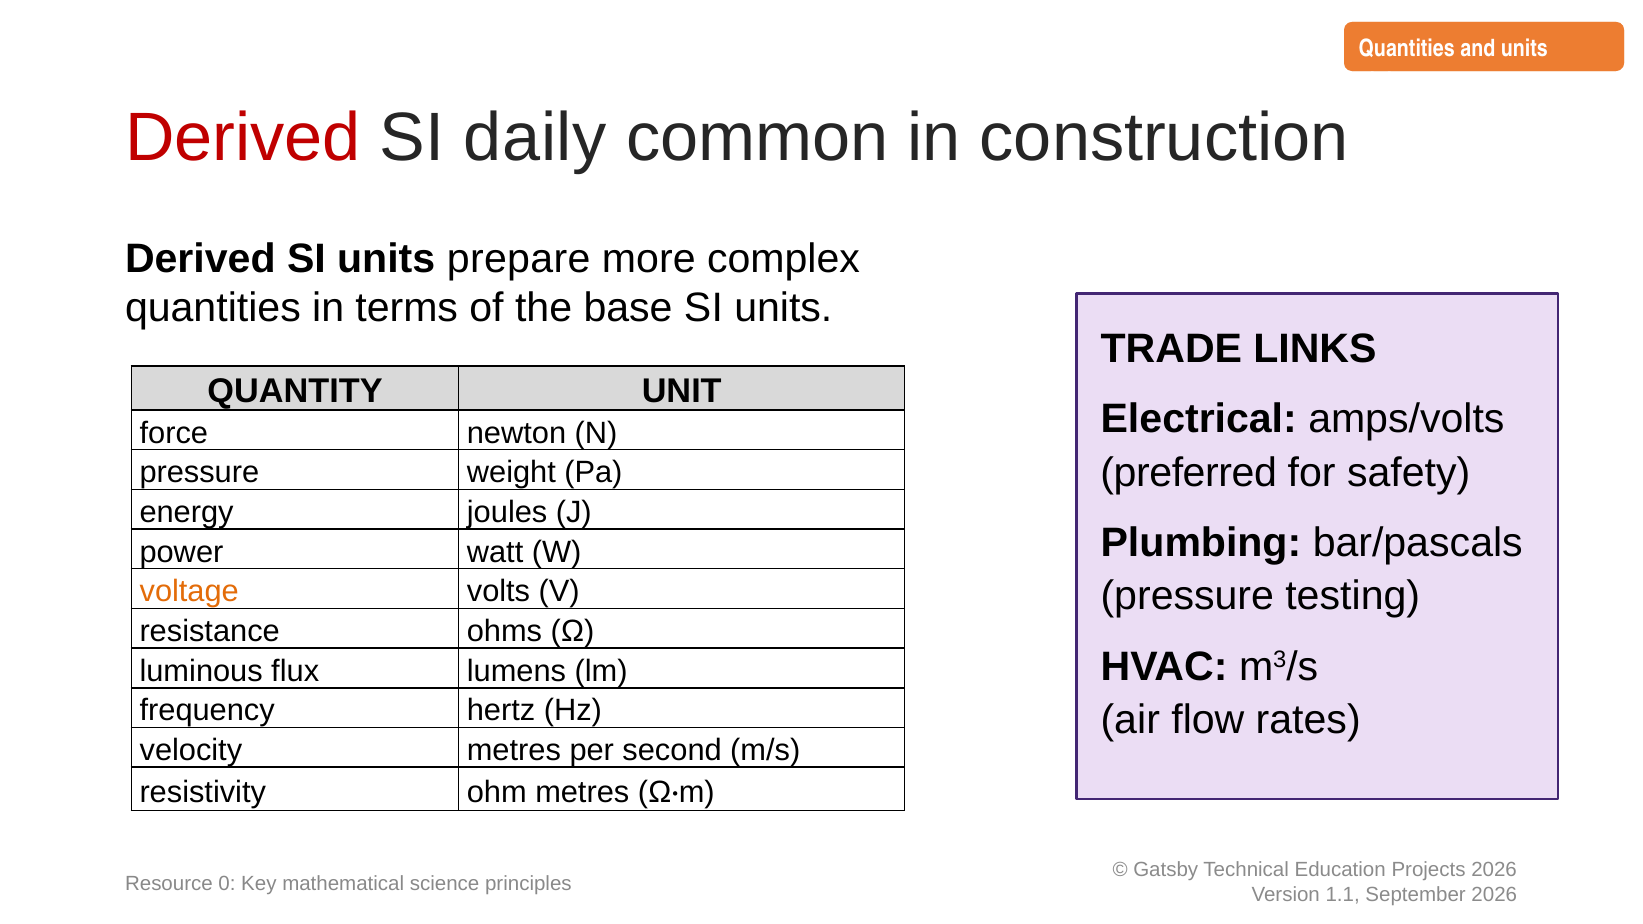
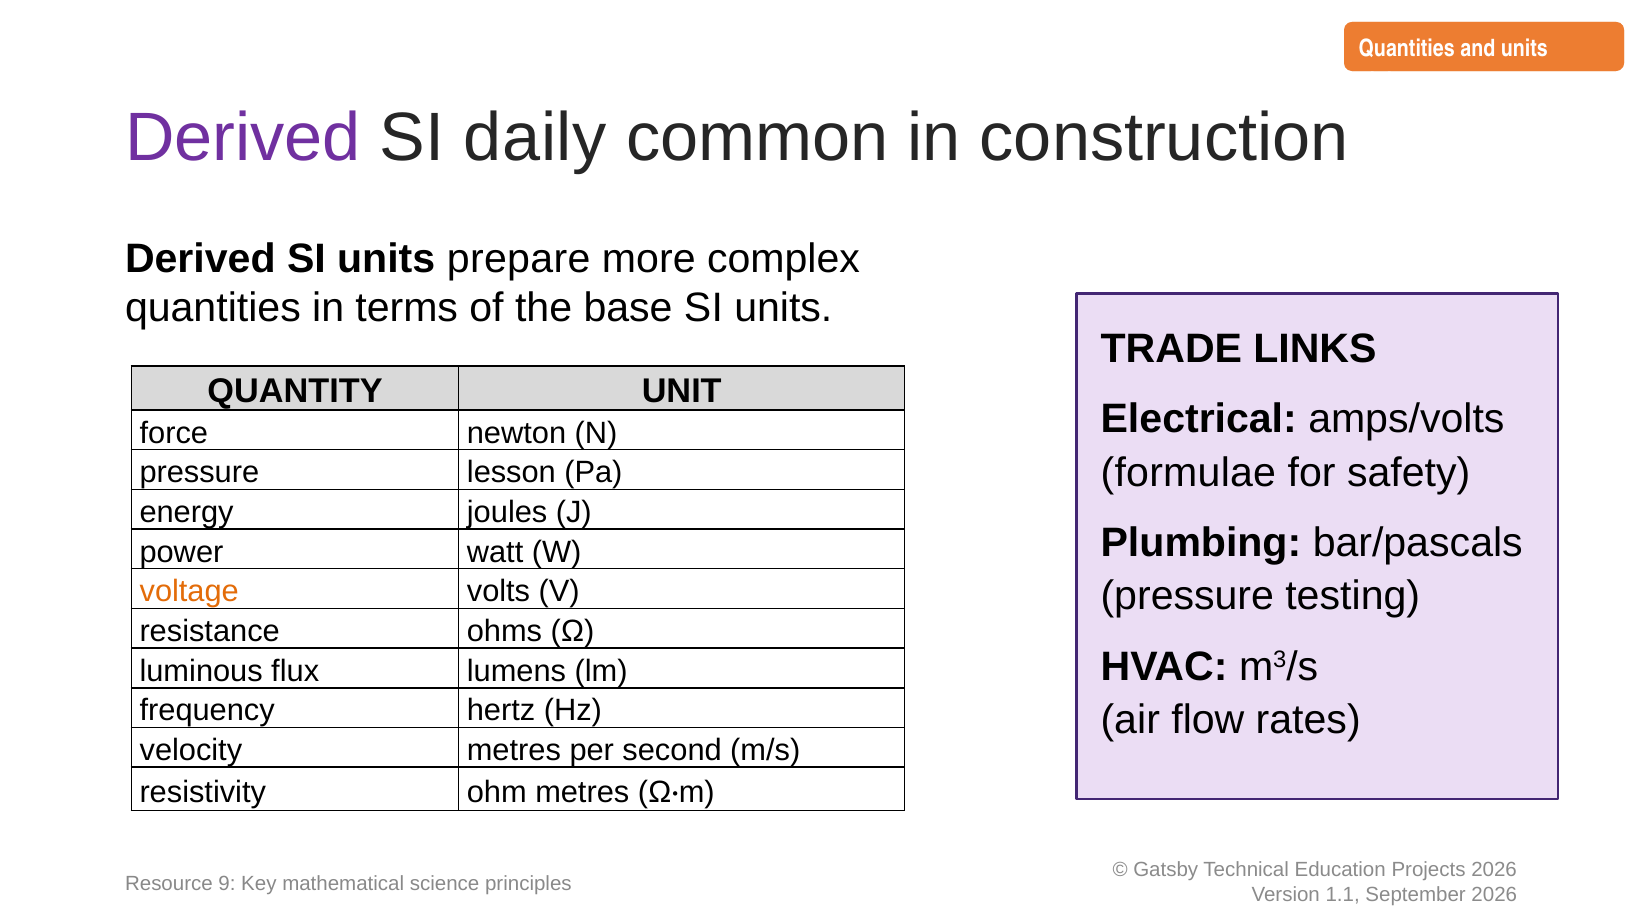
Derived at (243, 138) colour: red -> purple
preferred: preferred -> formulae
weight: weight -> lesson
0: 0 -> 9
